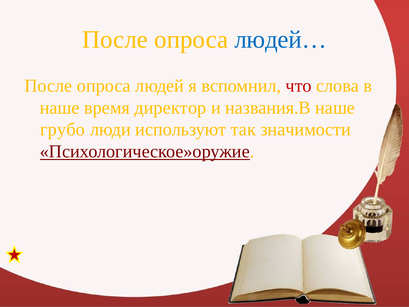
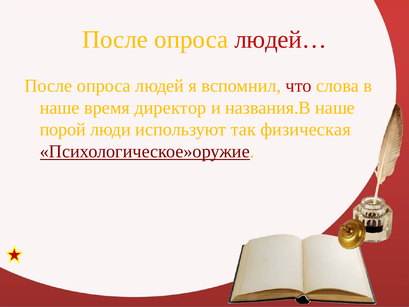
людей… colour: blue -> red
грубо: грубо -> порой
значимости: значимости -> физическая
